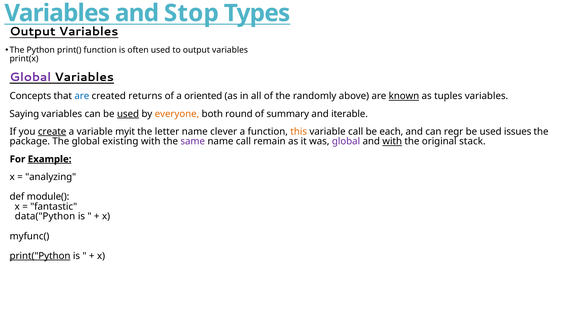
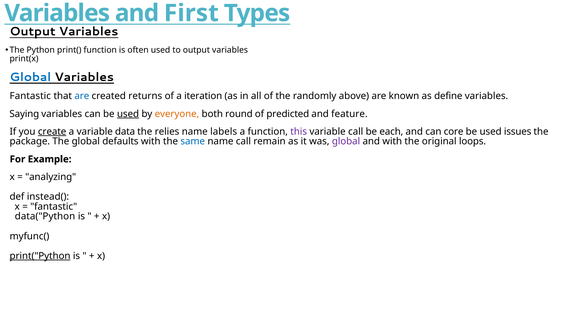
Stop: Stop -> First
Global at (30, 77) colour: purple -> blue
Concepts at (30, 96): Concepts -> Fantastic
oriented: oriented -> iteration
known underline: present -> none
tuples: tuples -> define
summary: summary -> predicted
iterable: iterable -> feature
myit: myit -> data
letter: letter -> relies
clever: clever -> labels
this colour: orange -> purple
regr: regr -> core
existing: existing -> defaults
same colour: purple -> blue
with at (392, 142) underline: present -> none
stack: stack -> loops
Example underline: present -> none
module(: module( -> instead(
